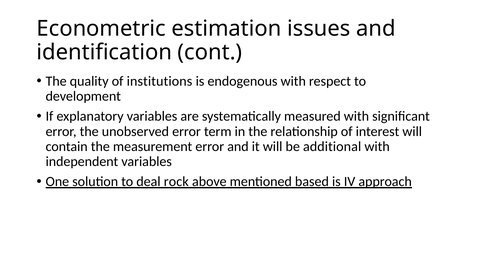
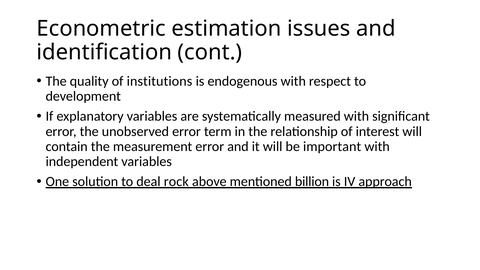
additional: additional -> important
based: based -> billion
